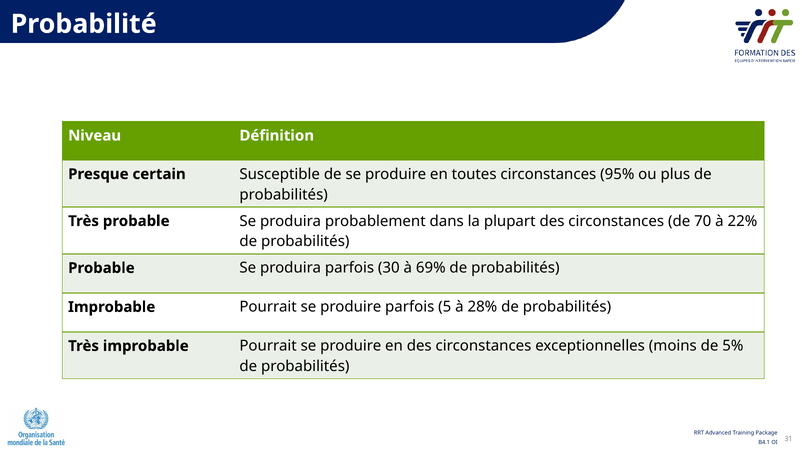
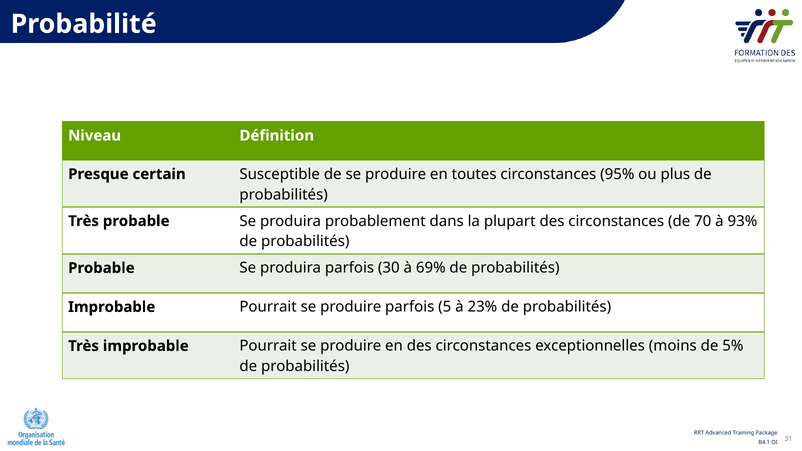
22%: 22% -> 93%
28%: 28% -> 23%
